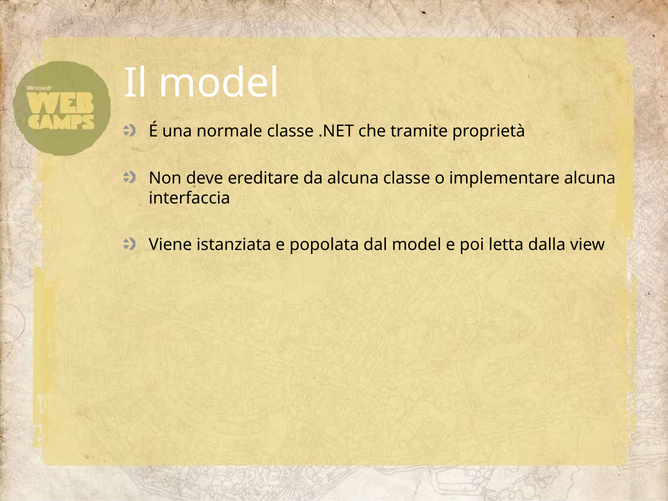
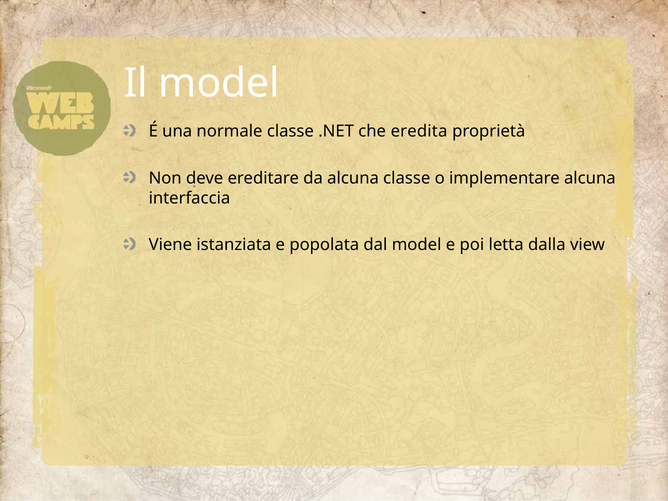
tramite: tramite -> eredita
